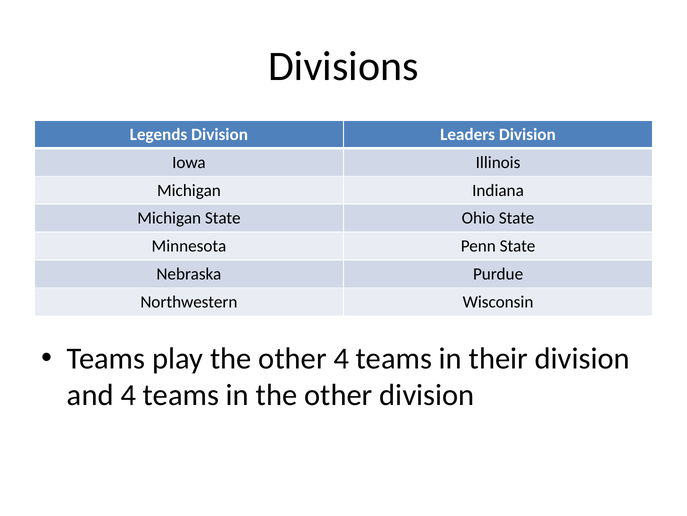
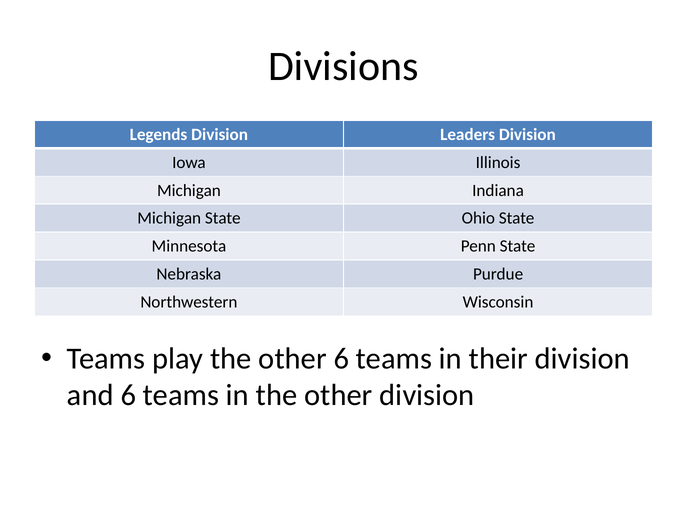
other 4: 4 -> 6
and 4: 4 -> 6
